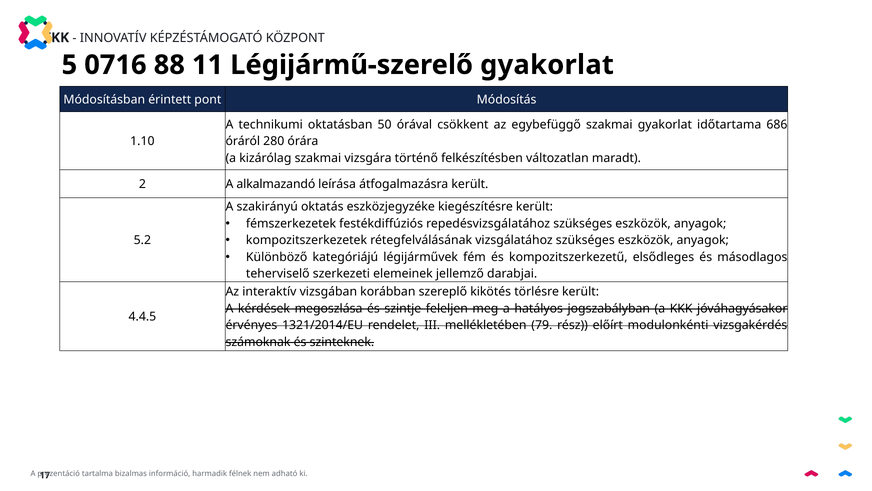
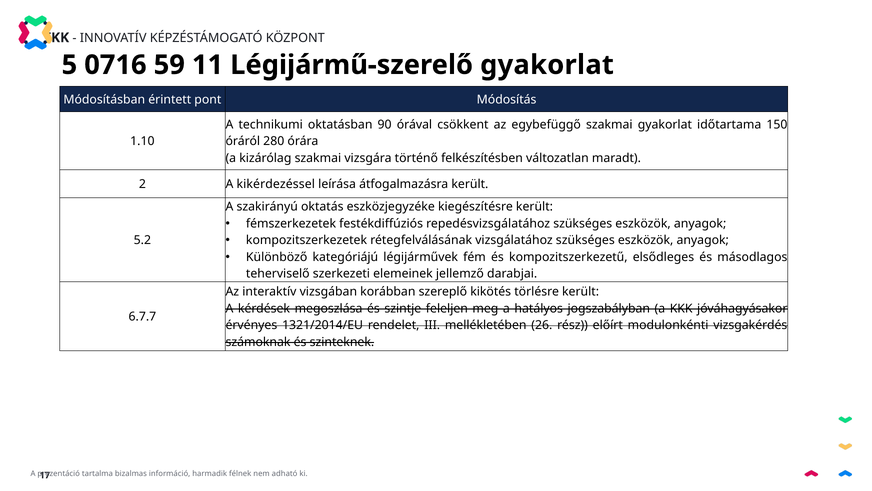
88: 88 -> 59
50: 50 -> 90
686: 686 -> 150
alkalmazandó: alkalmazandó -> kikérdezéssel
4.4.5: 4.4.5 -> 6.7.7
79: 79 -> 26
